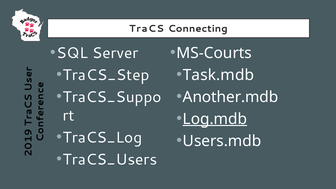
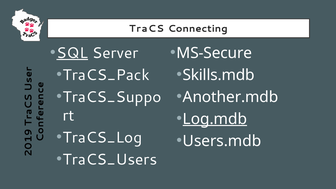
SQL underline: none -> present
MS-Courts: MS-Courts -> MS-Secure
TraCS_Step: TraCS_Step -> TraCS_Pack
Task.mdb: Task.mdb -> Skills.mdb
